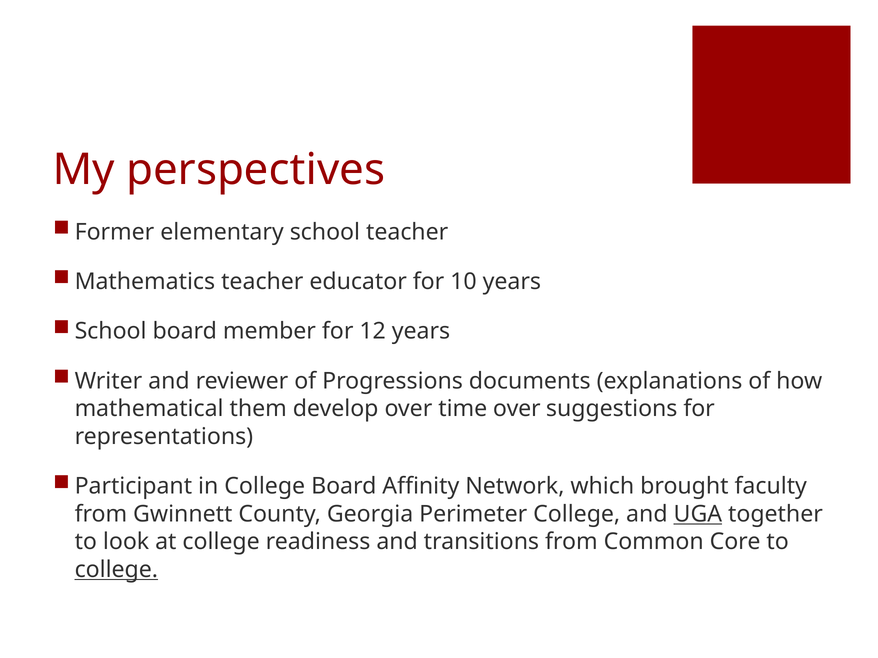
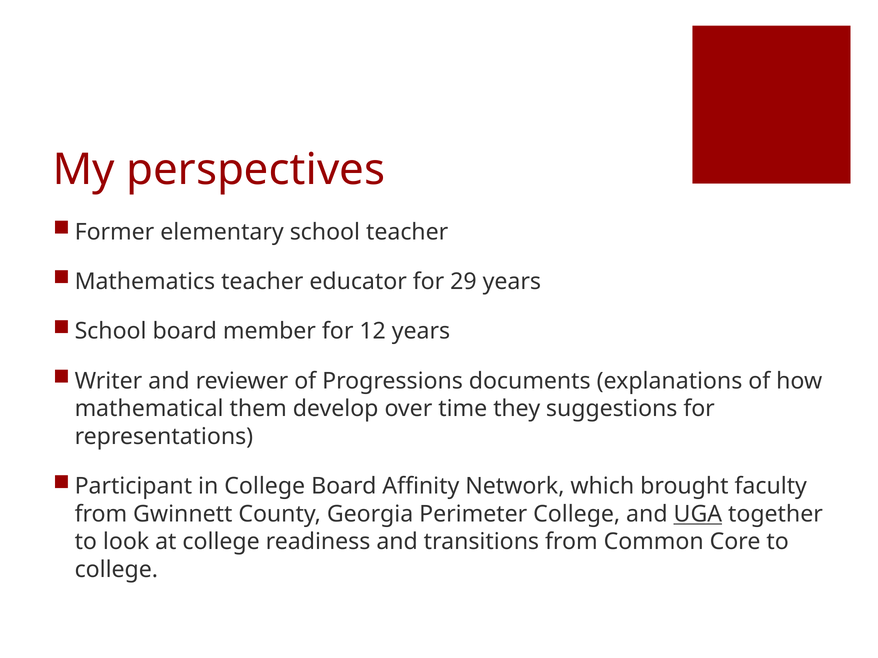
10: 10 -> 29
time over: over -> they
college at (116, 570) underline: present -> none
